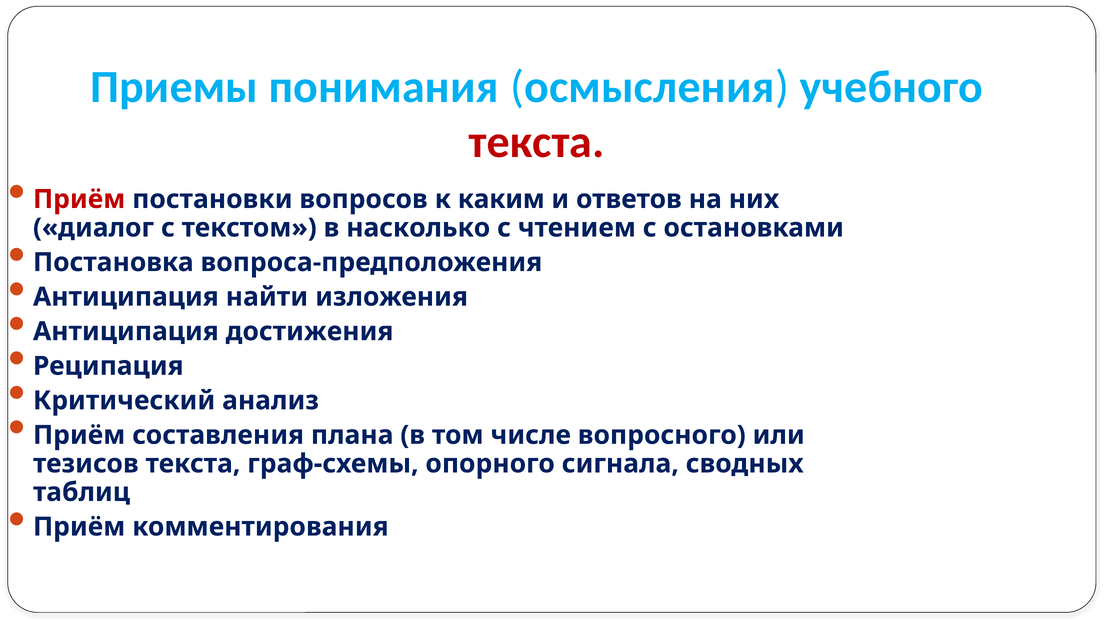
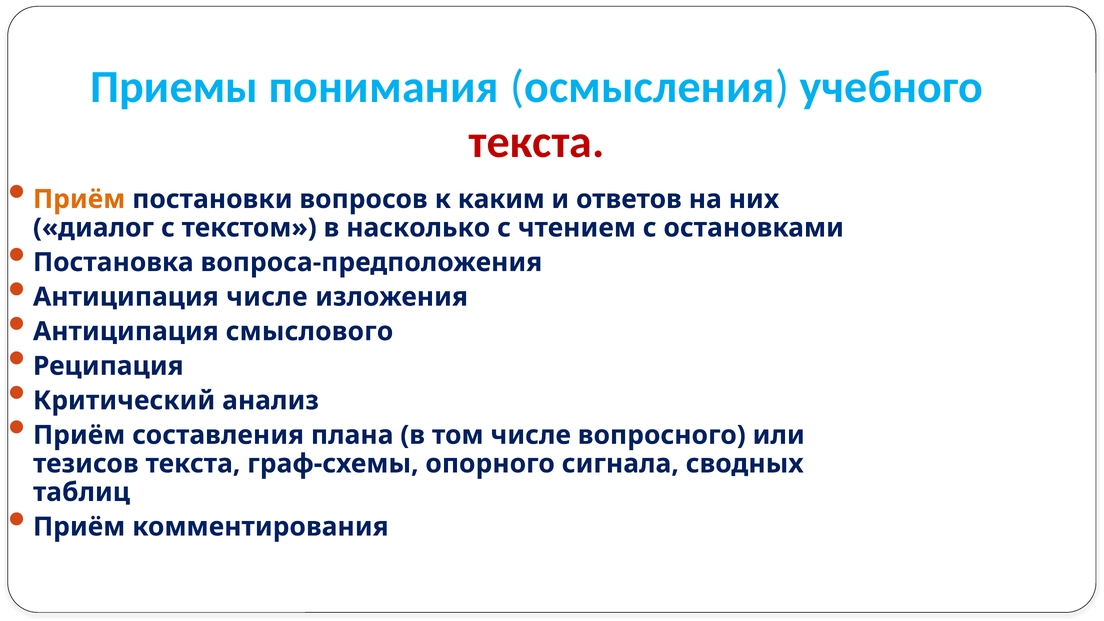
Приём at (79, 199) colour: red -> orange
Антиципация найти: найти -> числе
достижения: достижения -> смыслового
